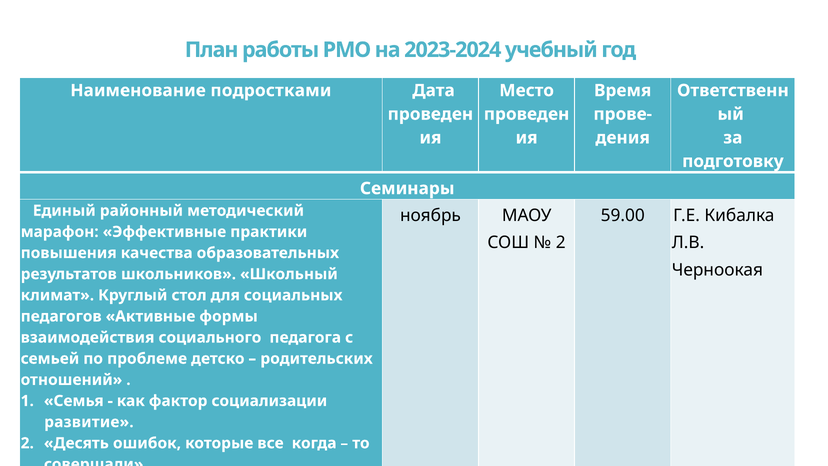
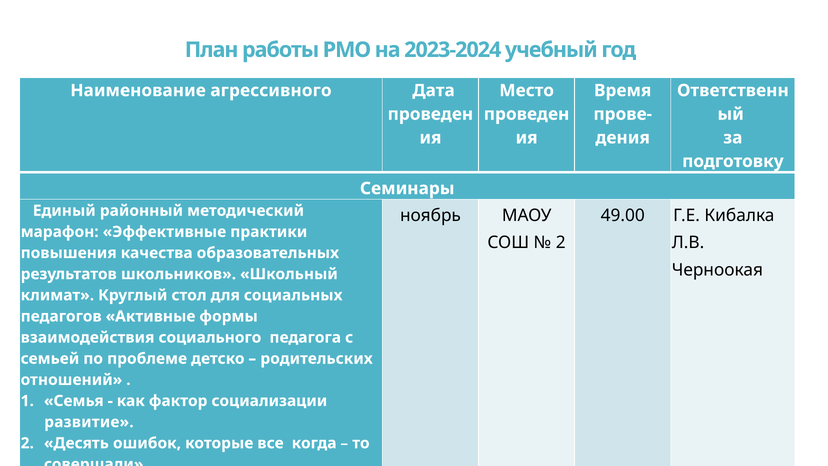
подростками: подростками -> агрессивного
59.00: 59.00 -> 49.00
